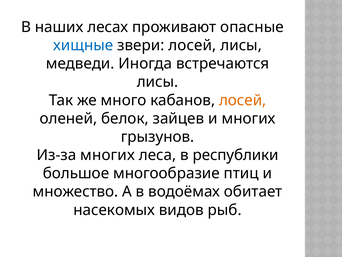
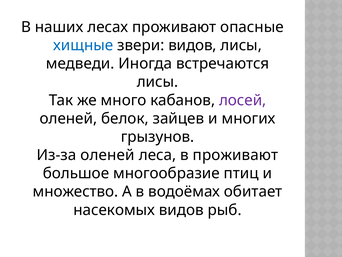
звери лосей: лосей -> видов
лосей at (243, 100) colour: orange -> purple
Из-за многих: многих -> оленей
в республики: республики -> проживают
